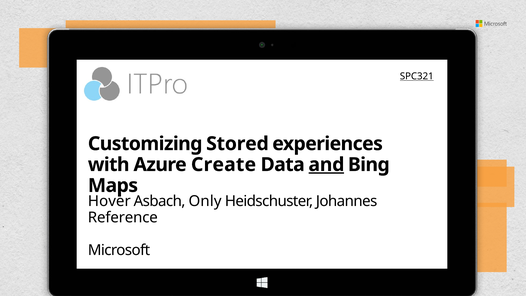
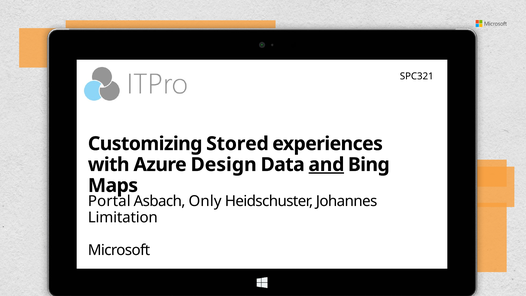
SPC321 underline: present -> none
Create: Create -> Design
Hover: Hover -> Portal
Reference: Reference -> Limitation
